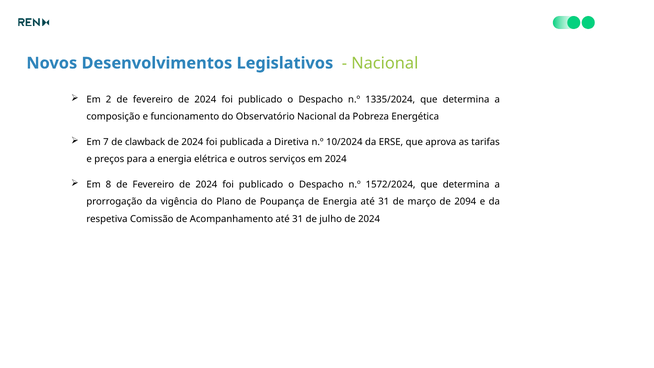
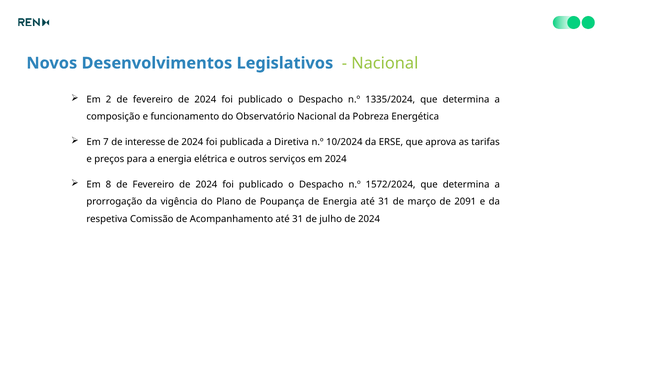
clawback: clawback -> interesse
2094: 2094 -> 2091
